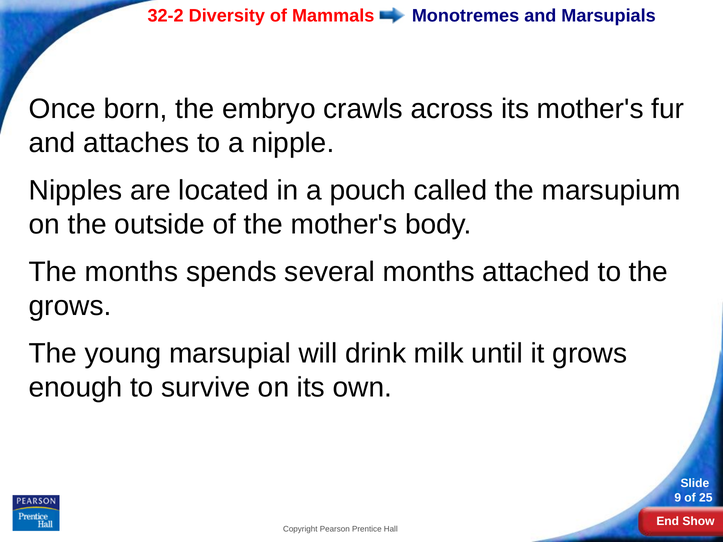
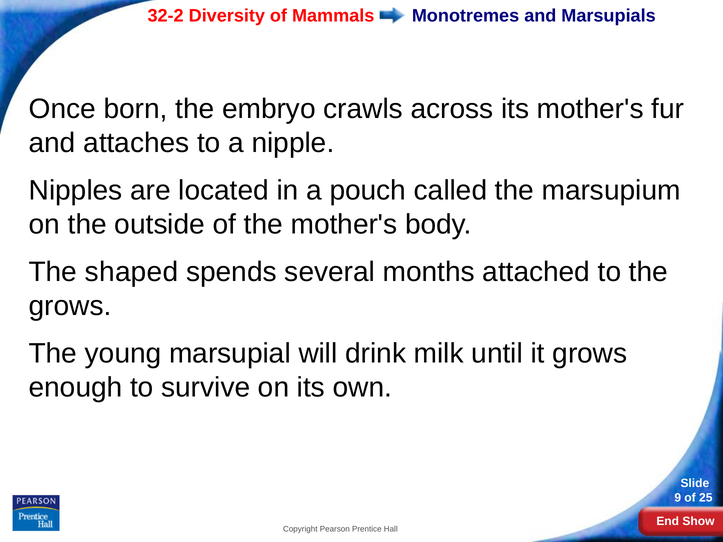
The months: months -> shaped
